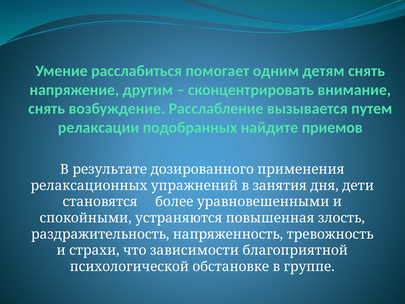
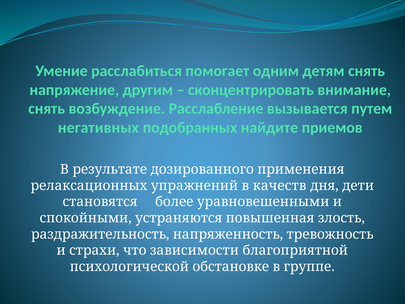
релаксации: релаксации -> негативных
занятия: занятия -> качеств
